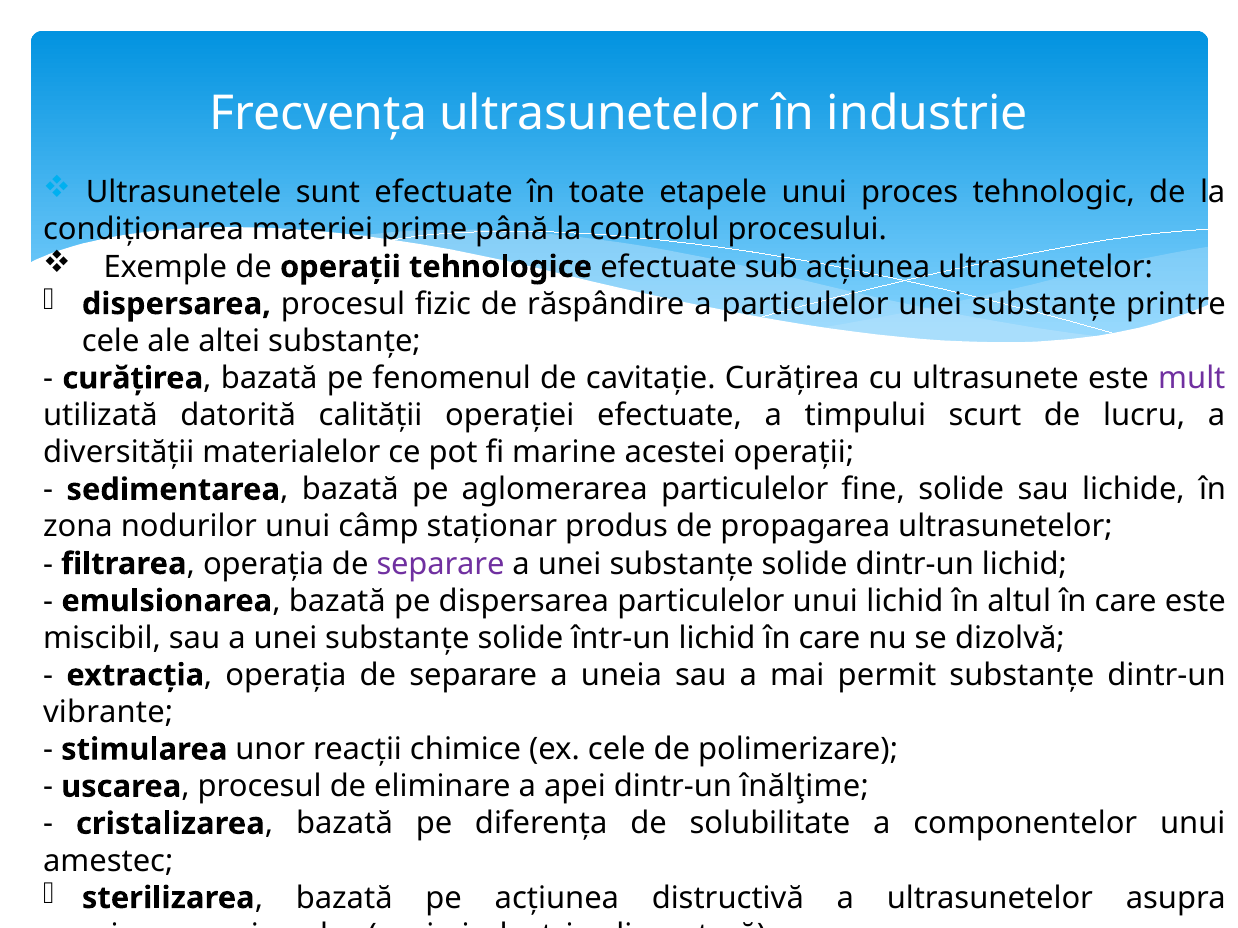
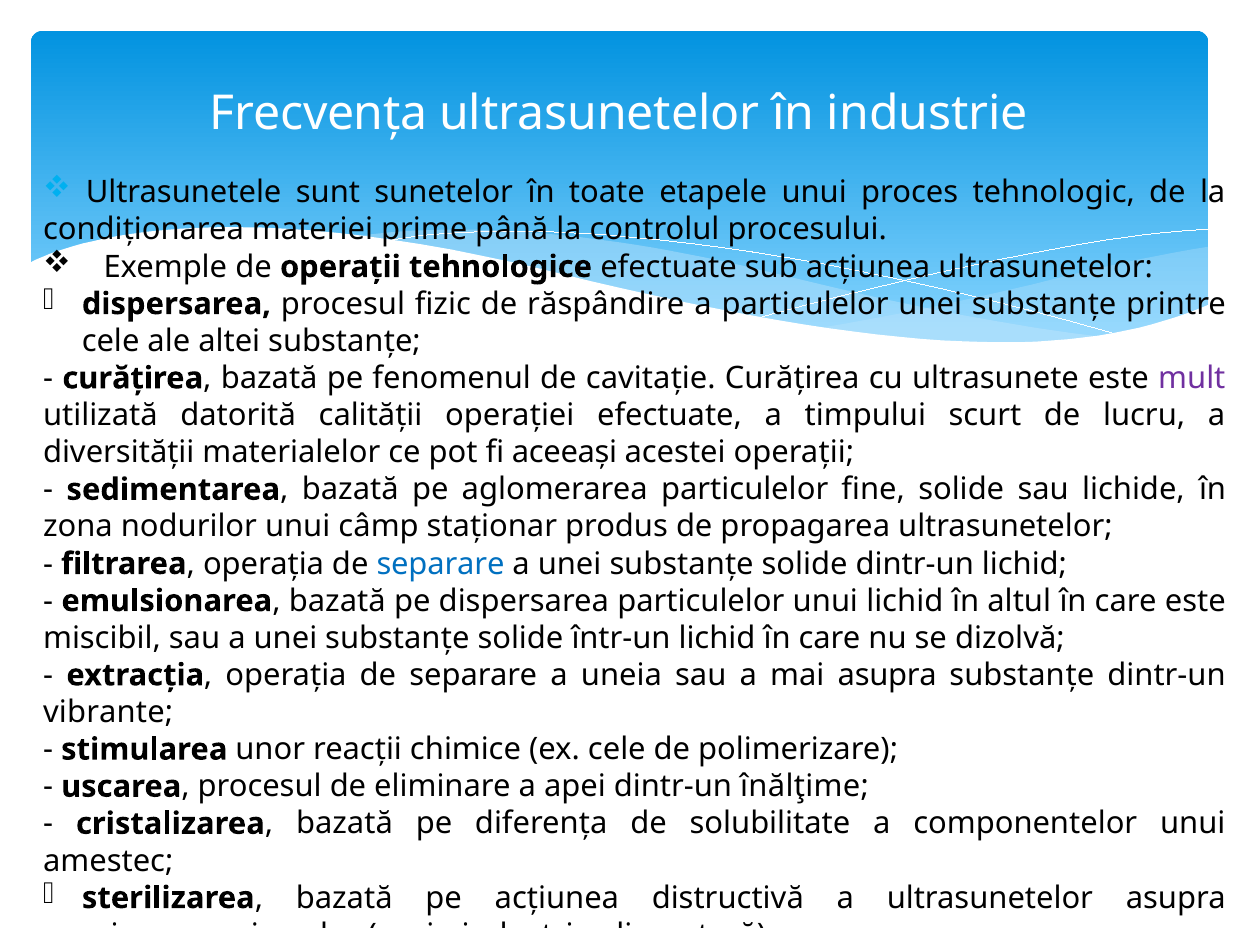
sunt efectuate: efectuate -> sunetelor
marine: marine -> aceeași
separare at (441, 564) colour: purple -> blue
mai permit: permit -> asupra
